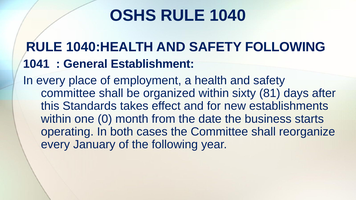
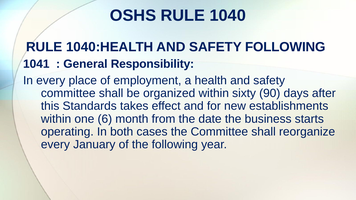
Establishment: Establishment -> Responsibility
81: 81 -> 90
0: 0 -> 6
